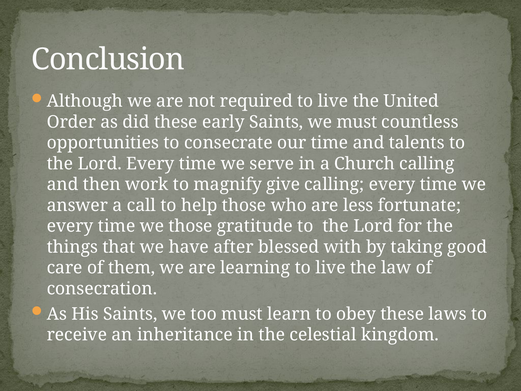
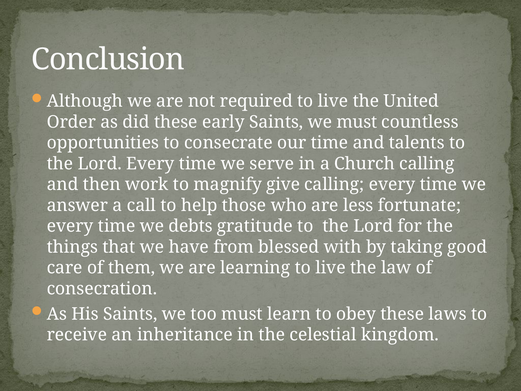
we those: those -> debts
after: after -> from
